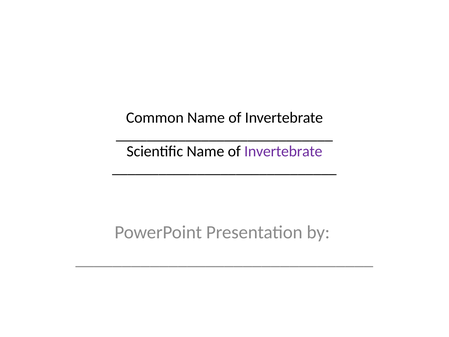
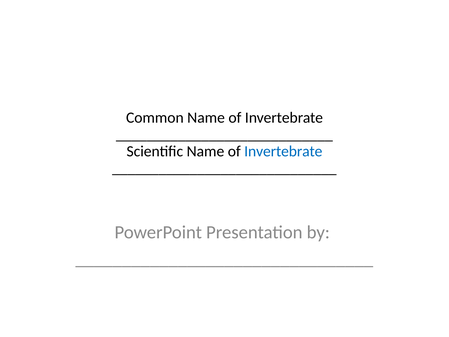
Invertebrate at (283, 151) colour: purple -> blue
